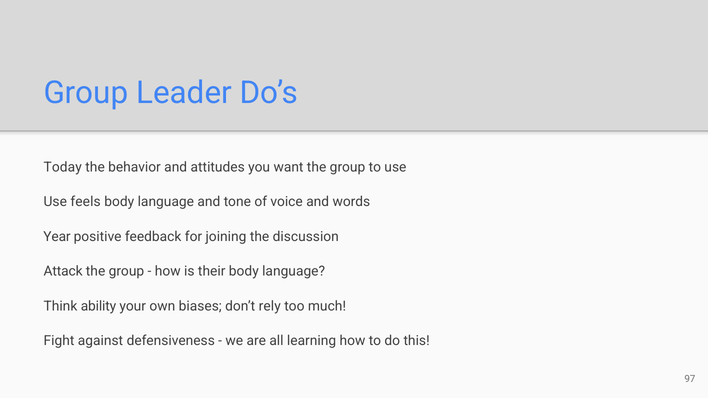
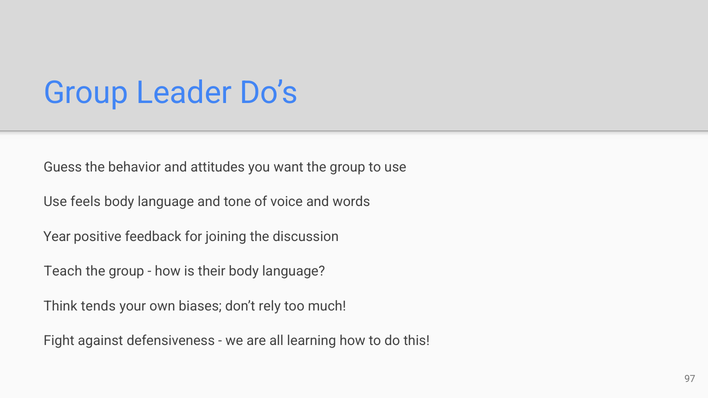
Today: Today -> Guess
Attack: Attack -> Teach
ability: ability -> tends
